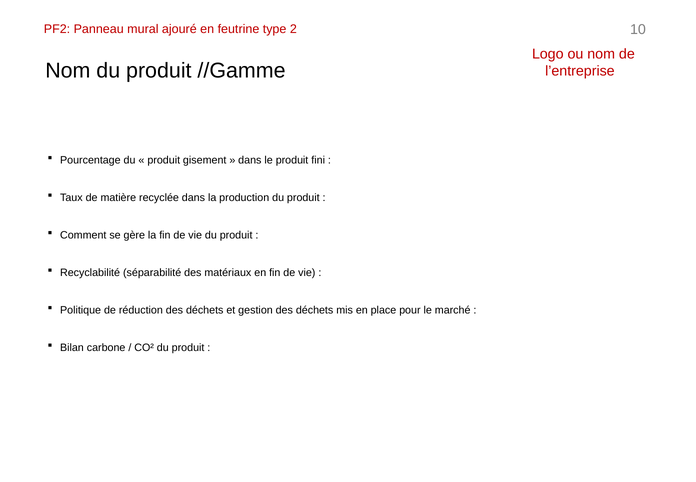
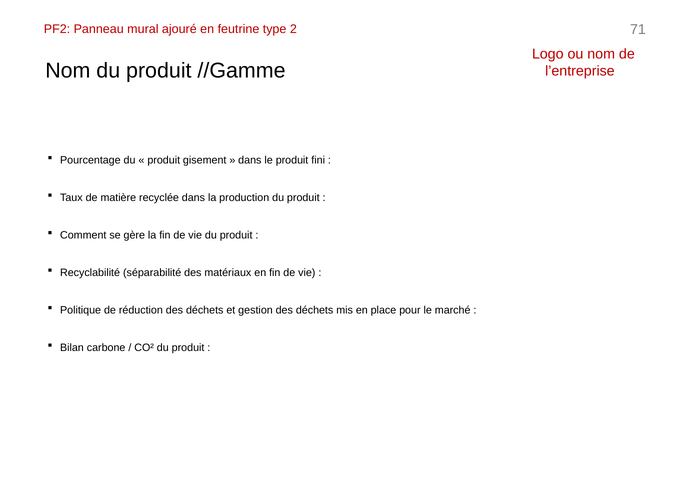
10: 10 -> 71
